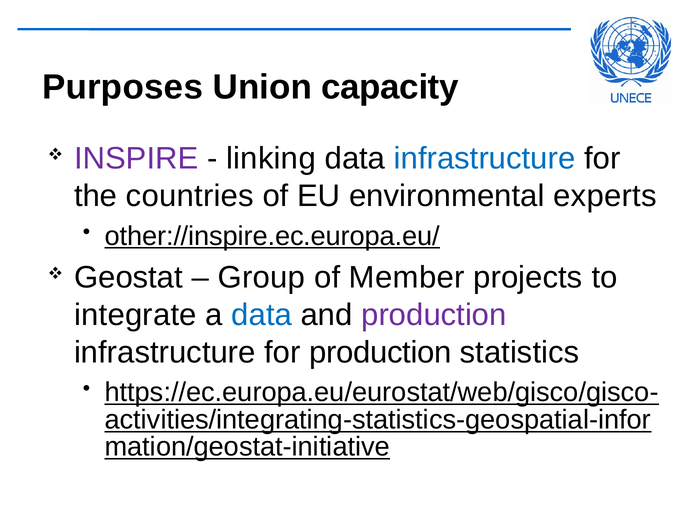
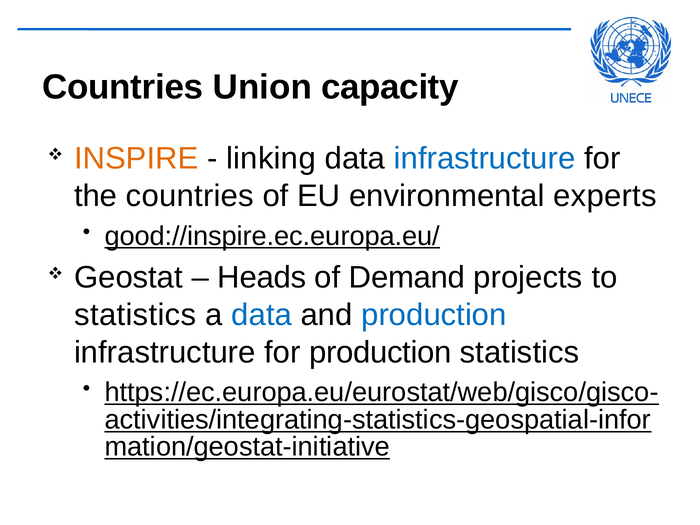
Purposes at (122, 87): Purposes -> Countries
INSPIRE colour: purple -> orange
other://inspire.ec.europa.eu/: other://inspire.ec.europa.eu/ -> good://inspire.ec.europa.eu/
Group: Group -> Heads
Member: Member -> Demand
integrate at (135, 315): integrate -> statistics
production at (434, 315) colour: purple -> blue
